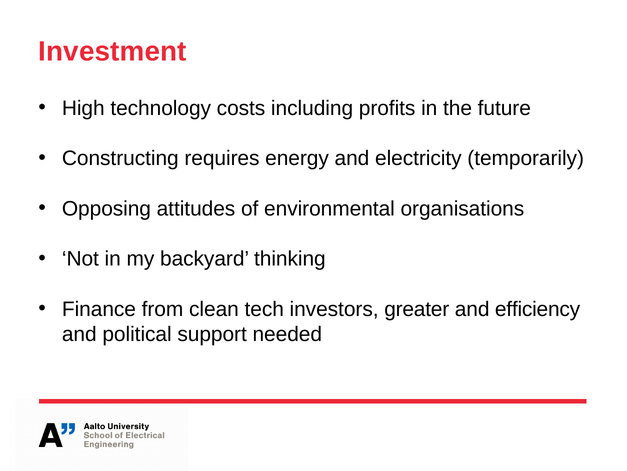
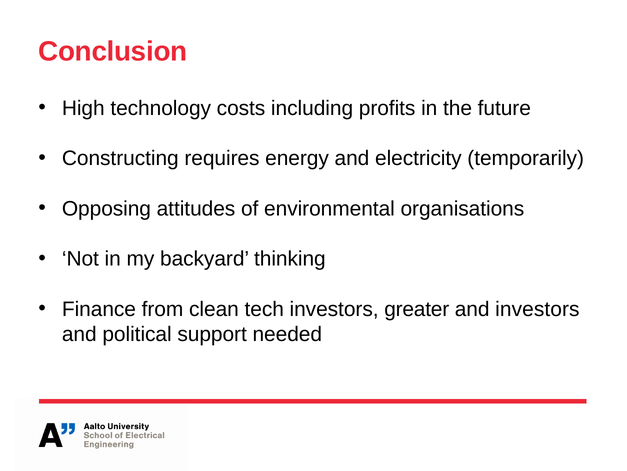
Investment: Investment -> Conclusion
and efficiency: efficiency -> investors
